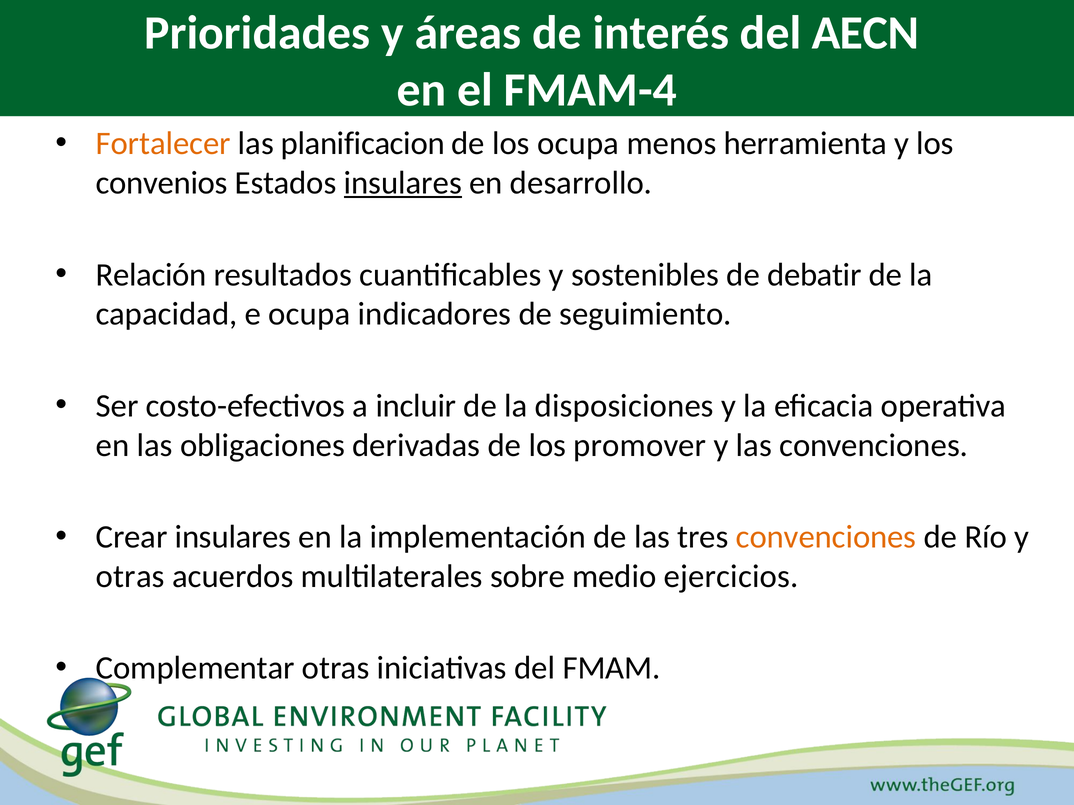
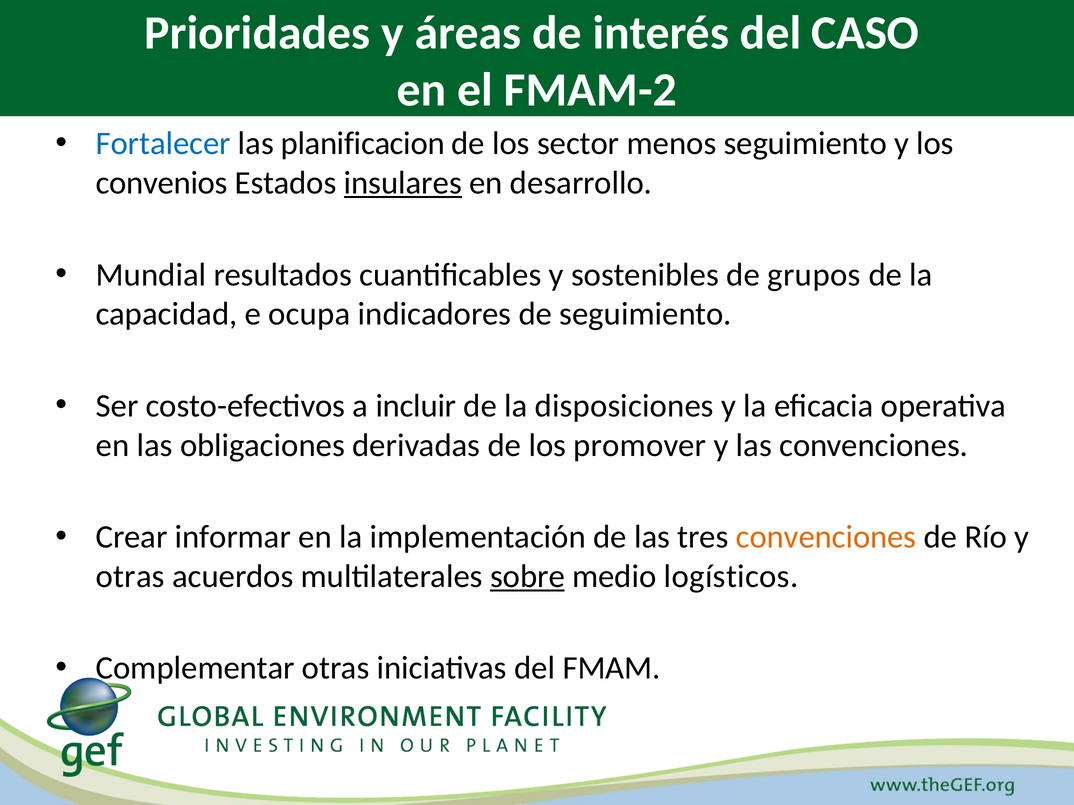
AECN: AECN -> CASO
FMAM-4: FMAM-4 -> FMAM-2
Fortalecer colour: orange -> blue
los ocupa: ocupa -> sector
menos herramienta: herramienta -> seguimiento
Relación: Relación -> Mundial
debatir: debatir -> grupos
Crear insulares: insulares -> informar
sobre underline: none -> present
ejercicios: ejercicios -> logísticos
